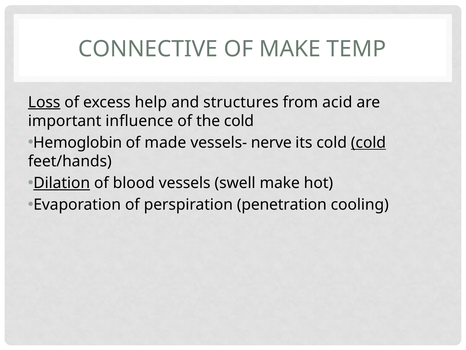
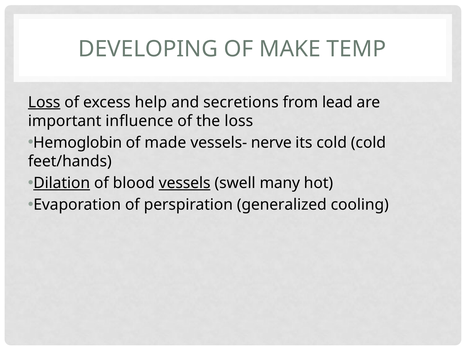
CONNECTIVE: CONNECTIVE -> DEVELOPING
structures: structures -> secretions
acid: acid -> lead
the cold: cold -> loss
cold at (368, 142) underline: present -> none
vessels underline: none -> present
swell make: make -> many
penetration: penetration -> generalized
